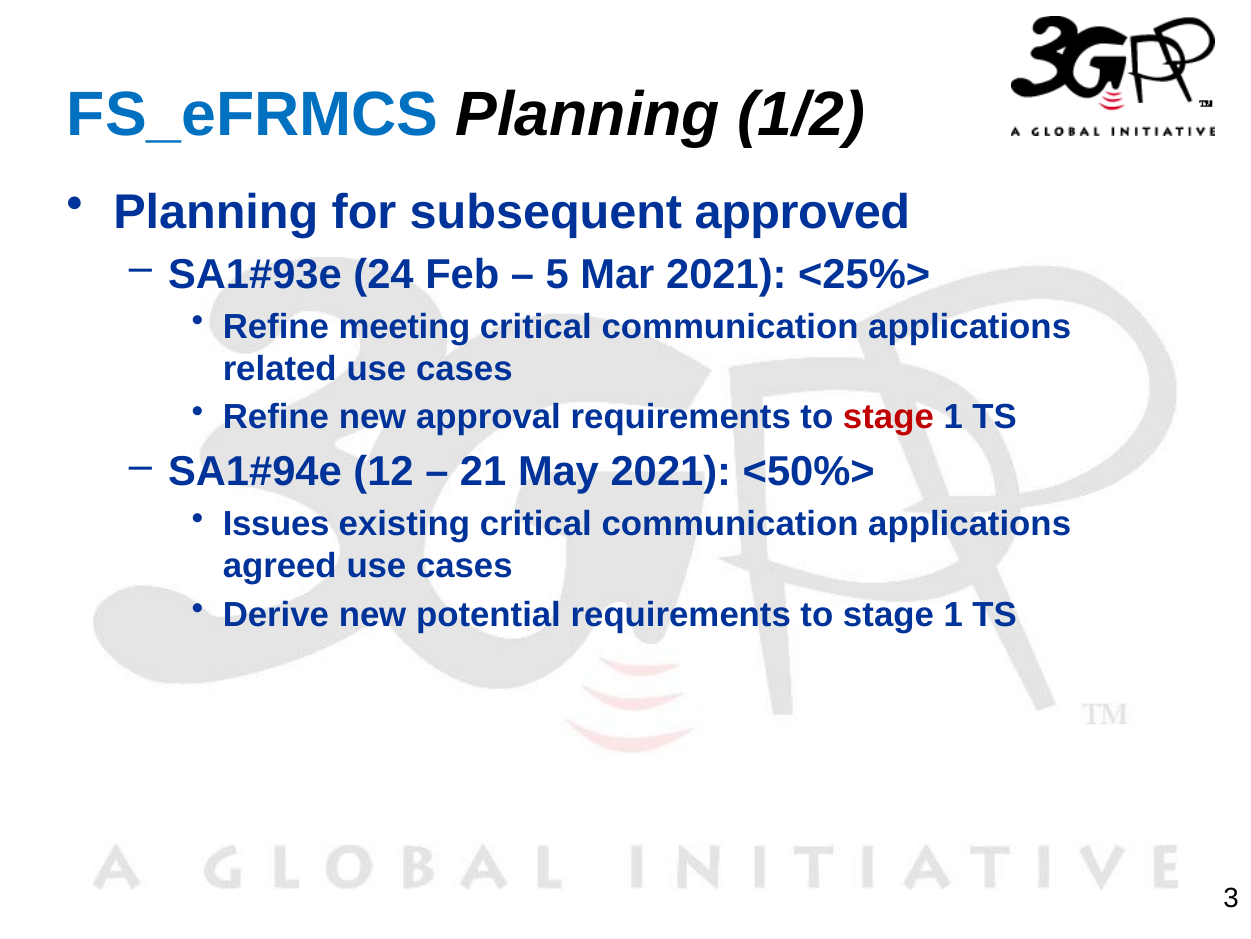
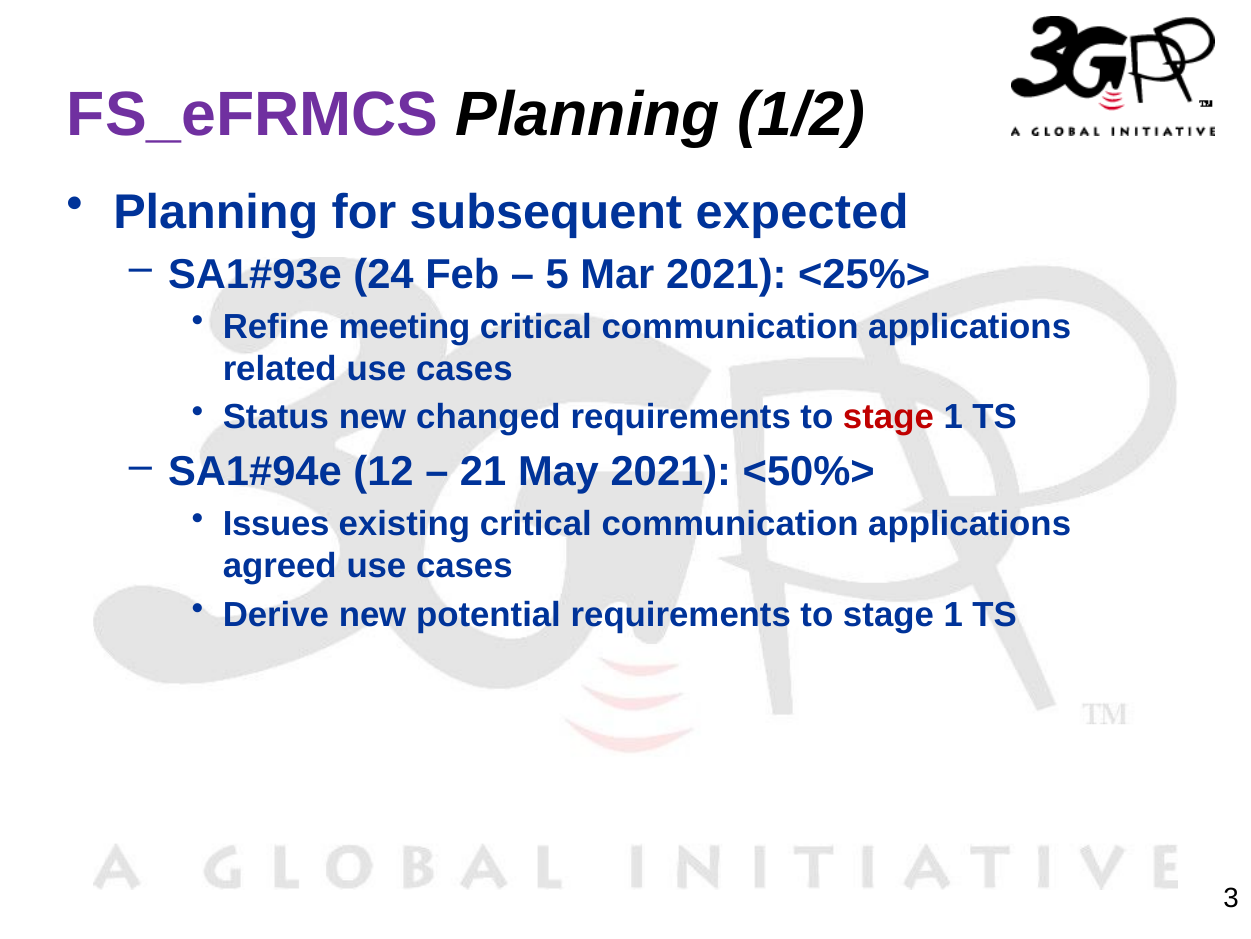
FS_eFRMCS colour: blue -> purple
approved: approved -> expected
Refine at (276, 417): Refine -> Status
approval: approval -> changed
